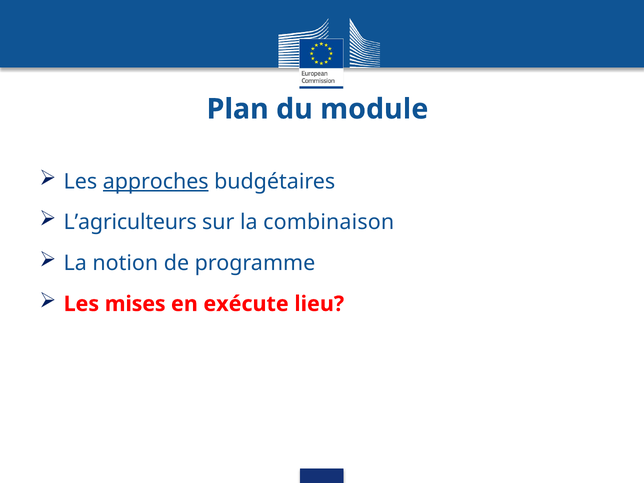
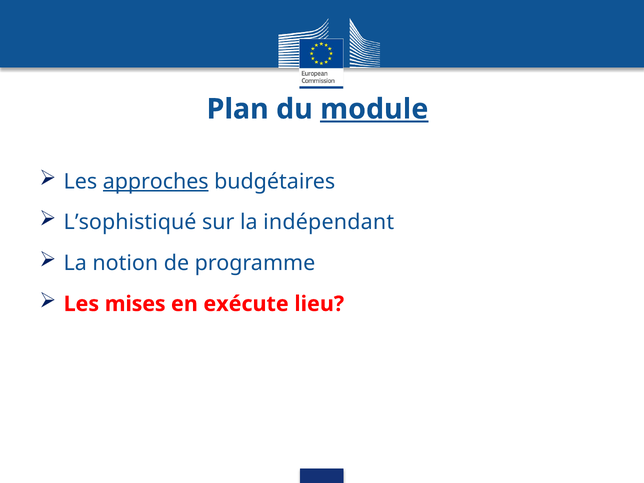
module underline: none -> present
L’agriculteurs: L’agriculteurs -> L’sophistiqué
combinaison: combinaison -> indépendant
